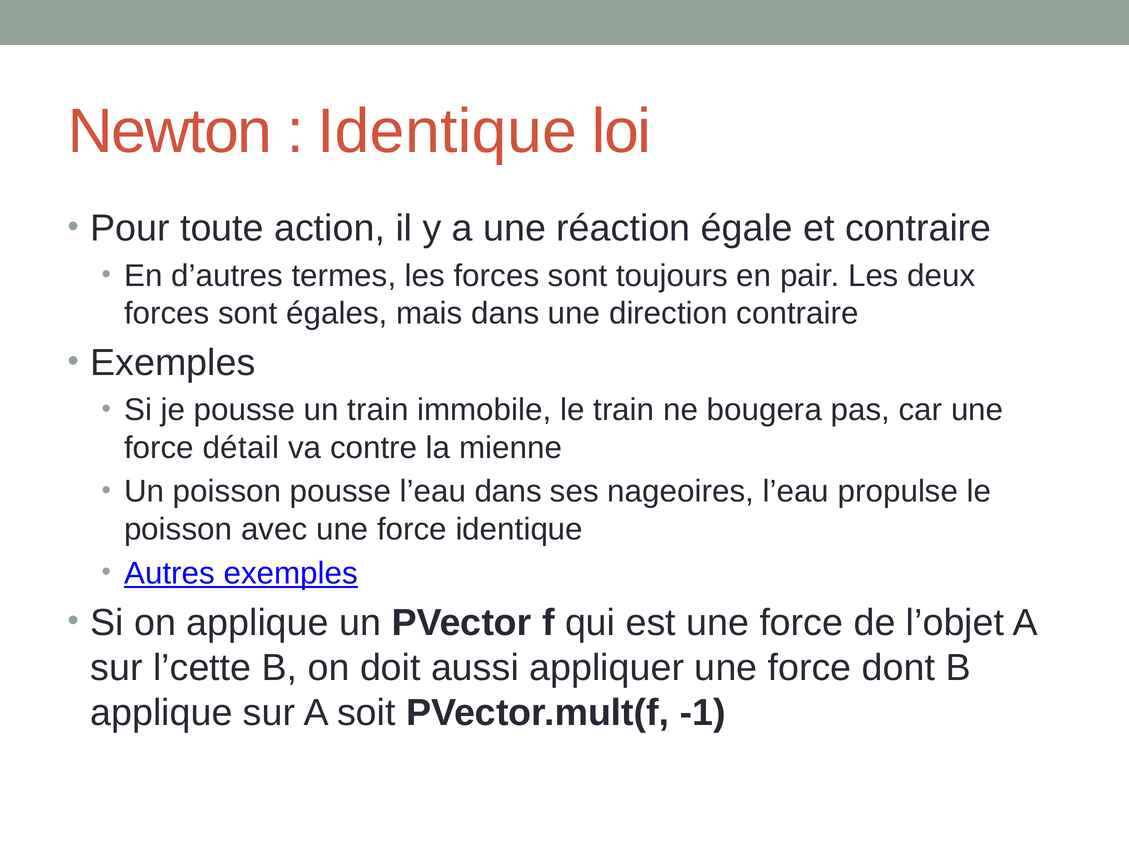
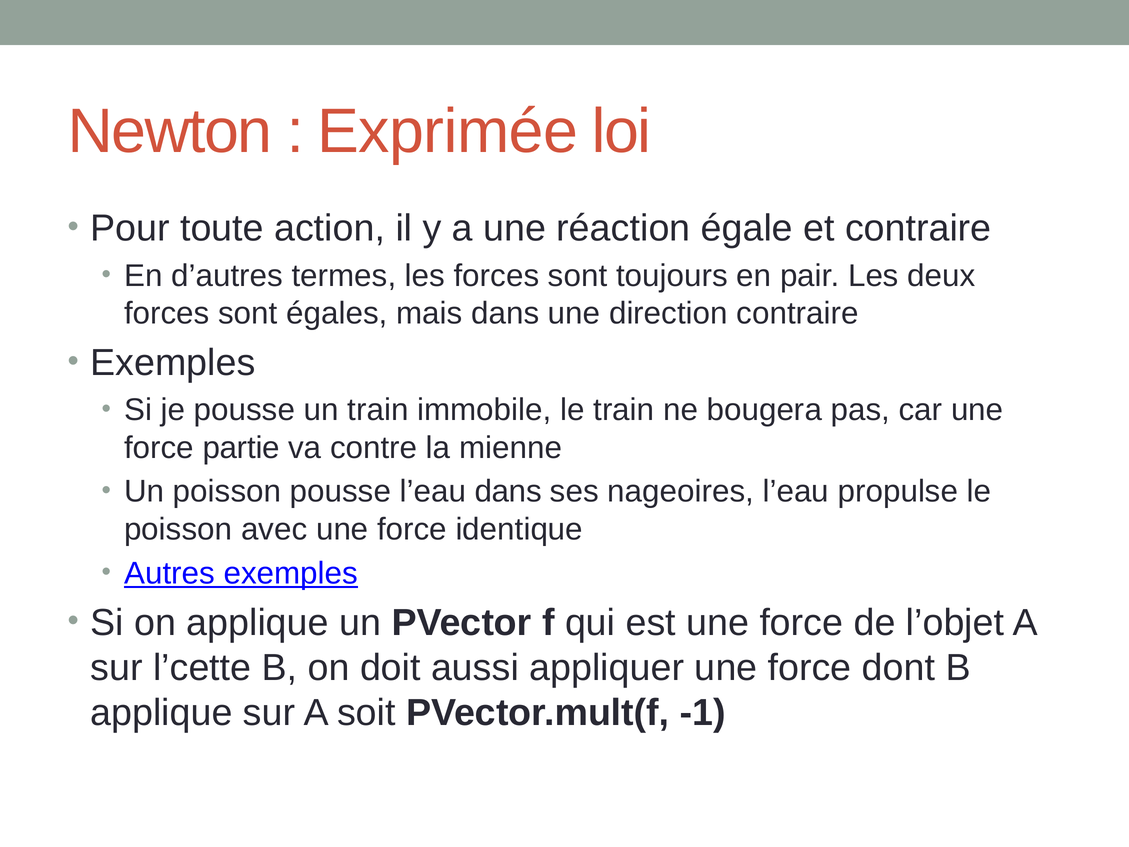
Identique at (447, 131): Identique -> Exprimée
détail: détail -> partie
